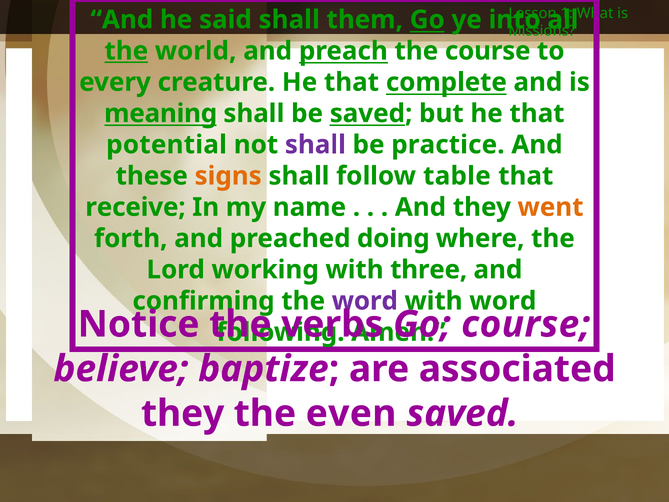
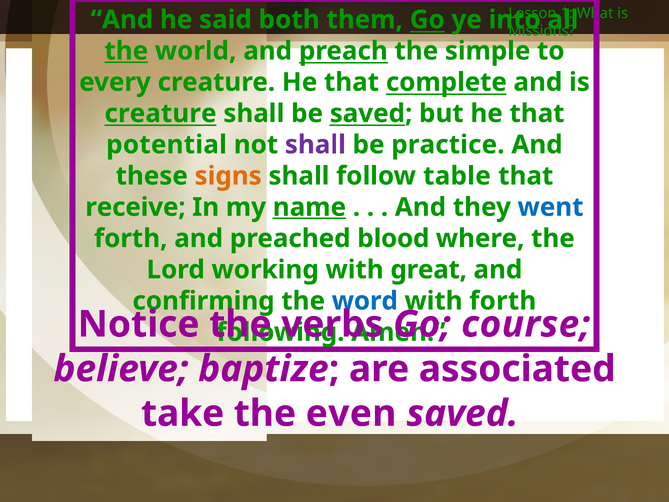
said shall: shall -> both
the course: course -> simple
meaning at (161, 113): meaning -> creature
name underline: none -> present
went colour: orange -> blue
doing: doing -> blood
three: three -> great
word at (365, 301) colour: purple -> blue
with word: word -> forth
they at (183, 413): they -> take
